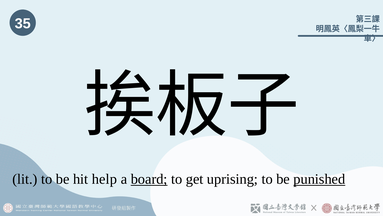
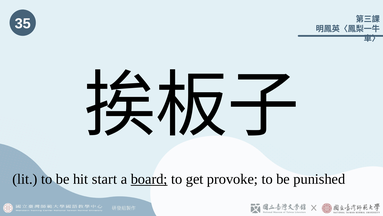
help: help -> start
uprising: uprising -> provoke
punished underline: present -> none
